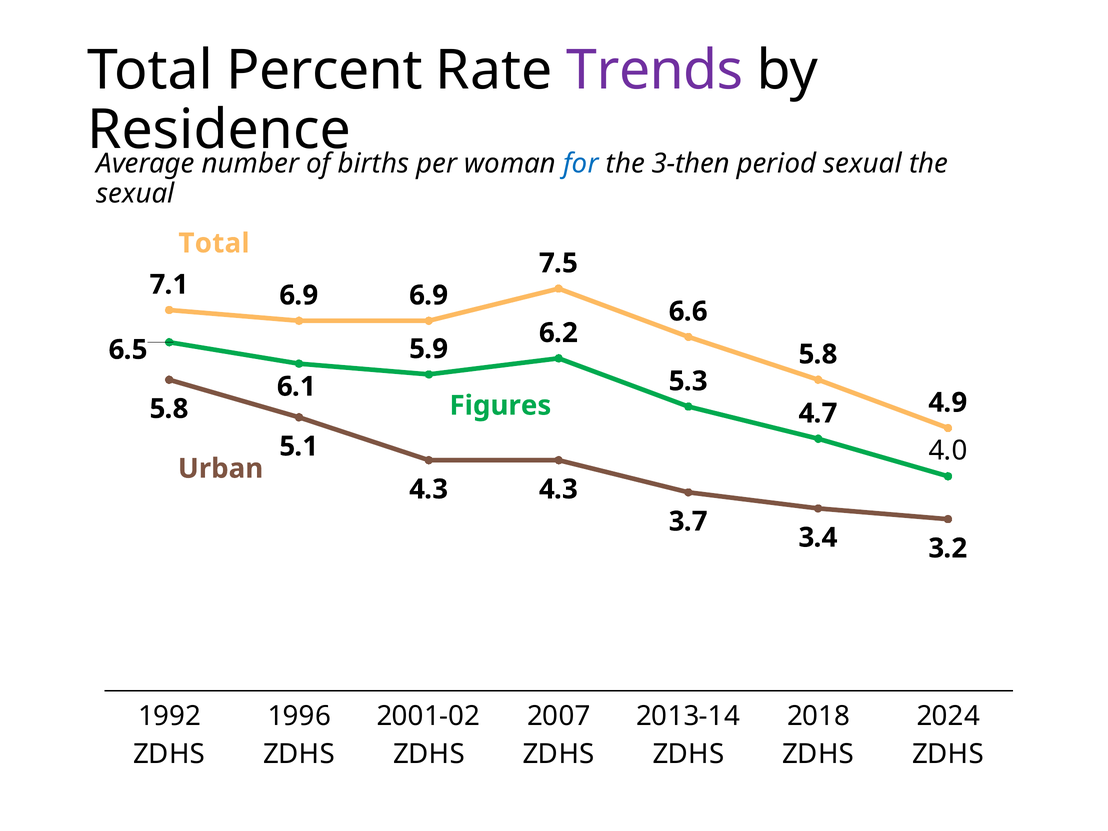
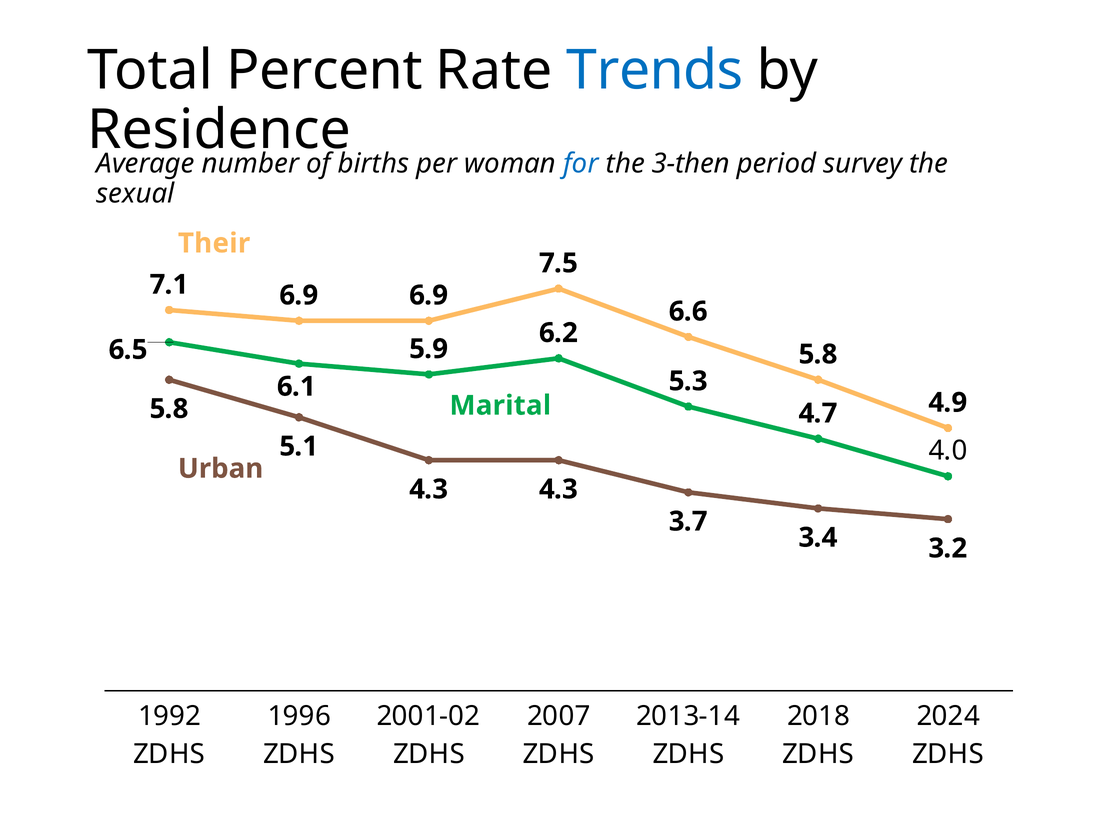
Trends colour: purple -> blue
period sexual: sexual -> survey
Total at (214, 243): Total -> Their
Figures: Figures -> Marital
